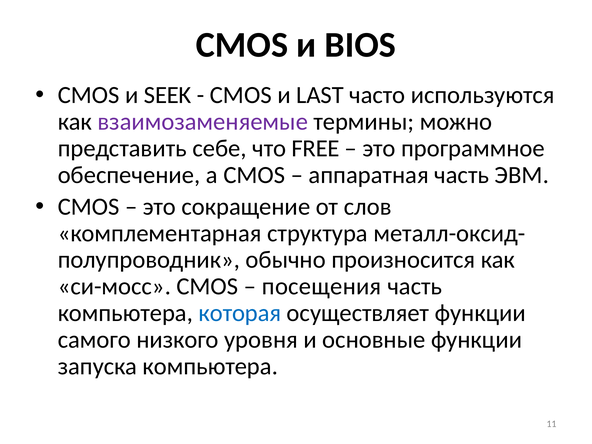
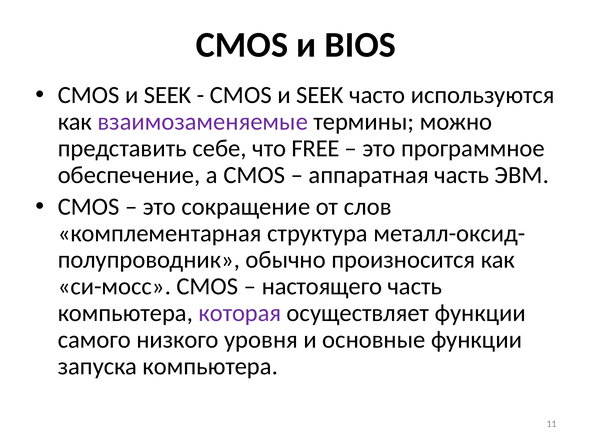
LAST at (320, 95): LAST -> SEEK
посещения: посещения -> настоящего
которая colour: blue -> purple
